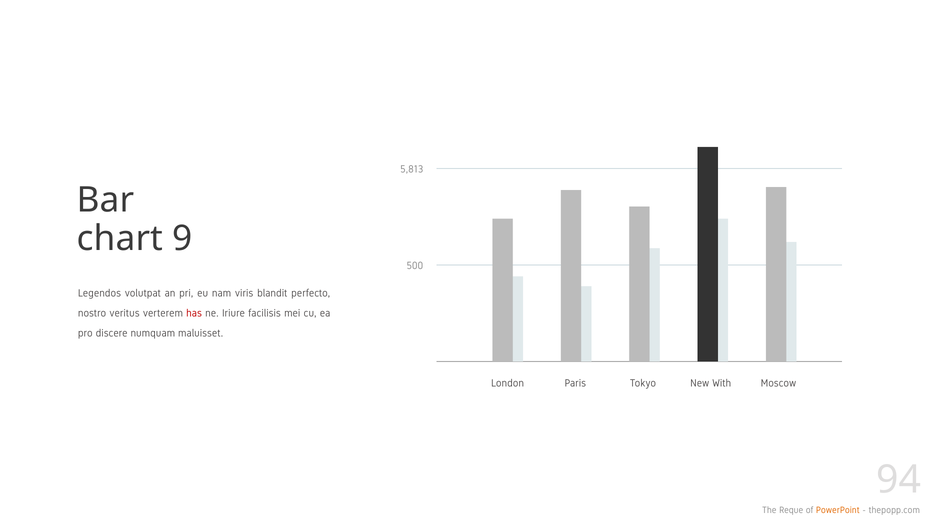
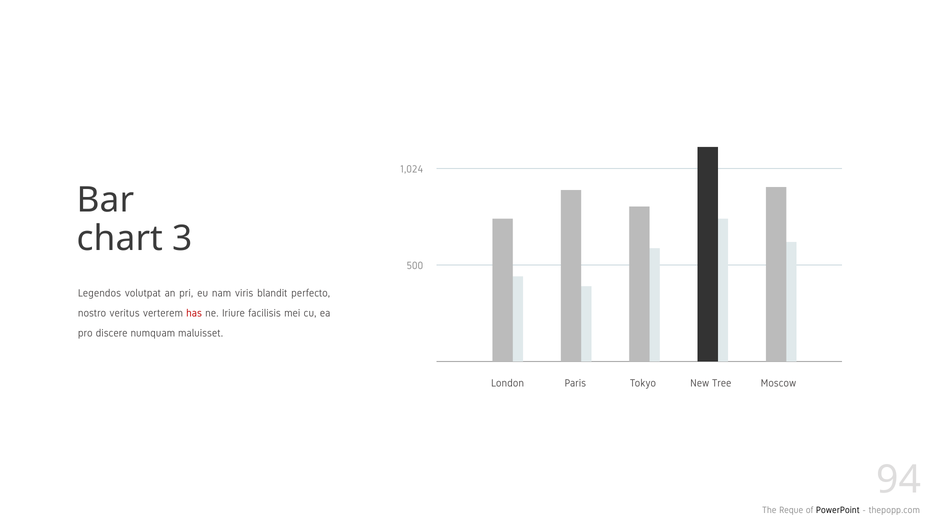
5,813: 5,813 -> 1,024
9: 9 -> 3
With: With -> Tree
PowerPoint colour: orange -> black
